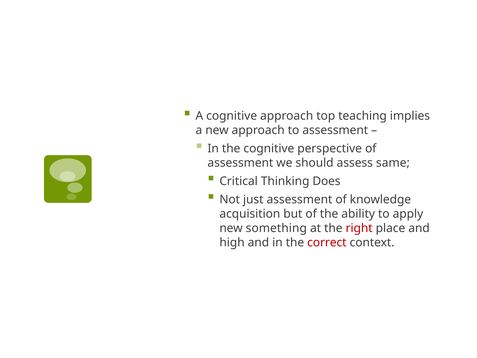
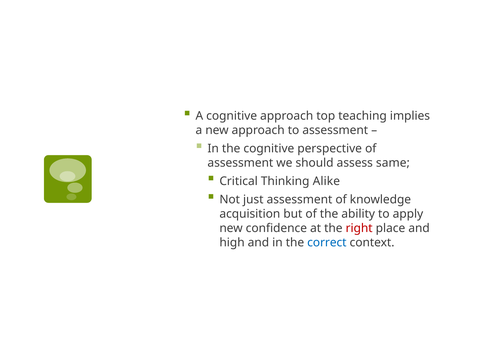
Does: Does -> Alike
something: something -> confidence
correct colour: red -> blue
